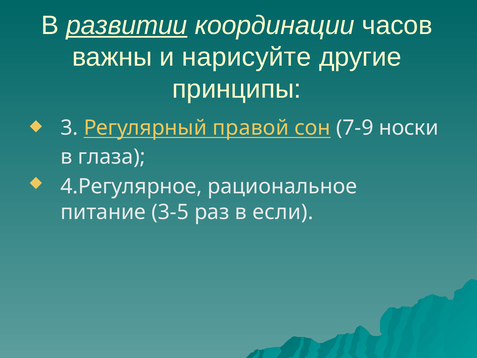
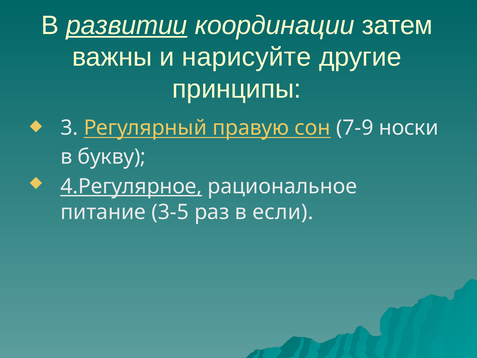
часов: часов -> затем
правой: правой -> правую
глаза: глаза -> букву
4.Регулярное underline: none -> present
